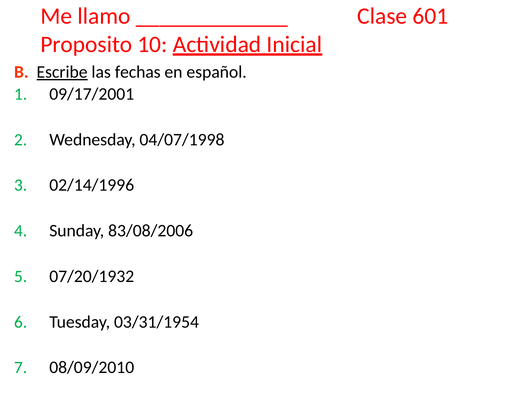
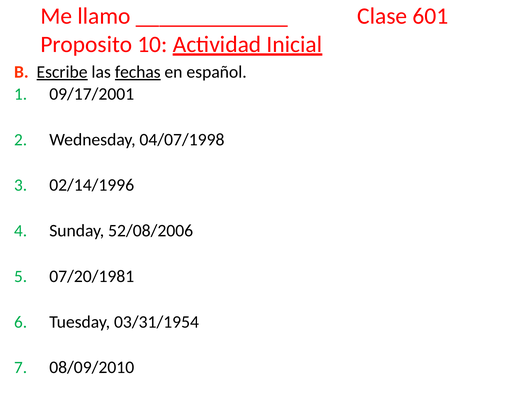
fechas underline: none -> present
83/08/2006: 83/08/2006 -> 52/08/2006
07/20/1932: 07/20/1932 -> 07/20/1981
